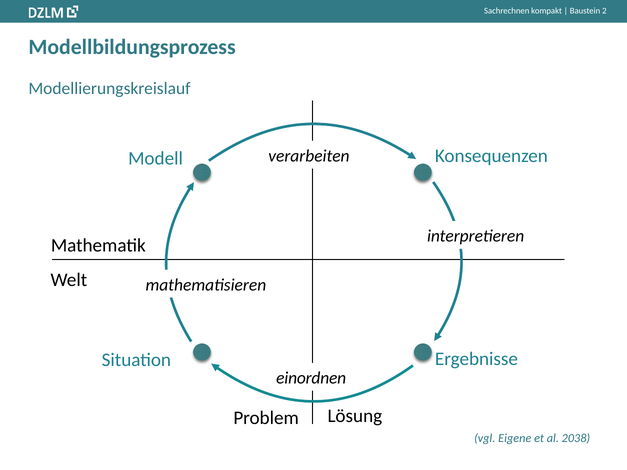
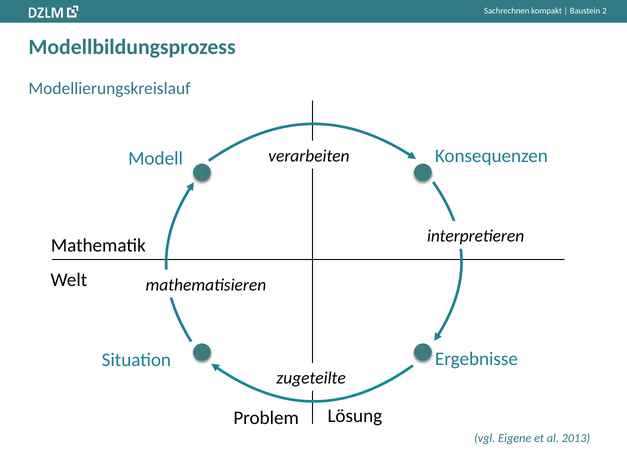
einordnen: einordnen -> zugeteilte
2038: 2038 -> 2013
